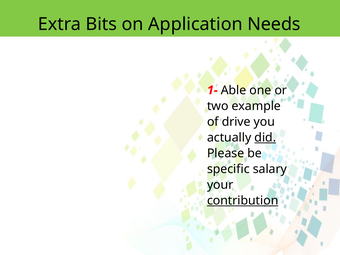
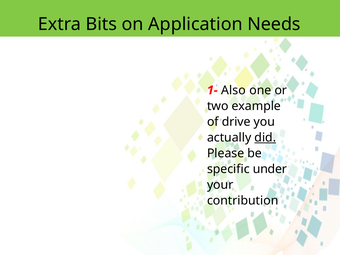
Able: Able -> Also
salary: salary -> under
contribution underline: present -> none
